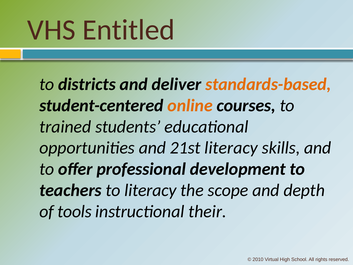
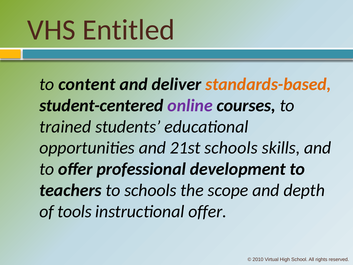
districts: districts -> content
online colour: orange -> purple
21st literacy: literacy -> schools
to literacy: literacy -> schools
instructional their: their -> offer
